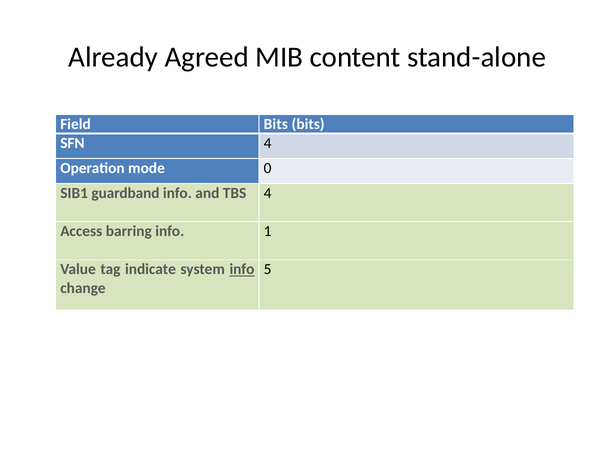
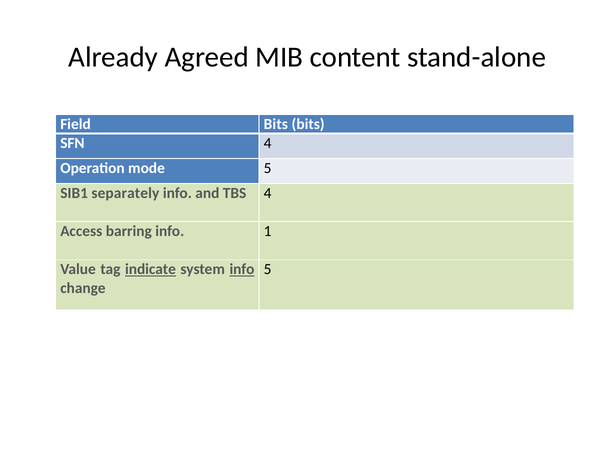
mode 0: 0 -> 5
guardband: guardband -> separately
indicate underline: none -> present
